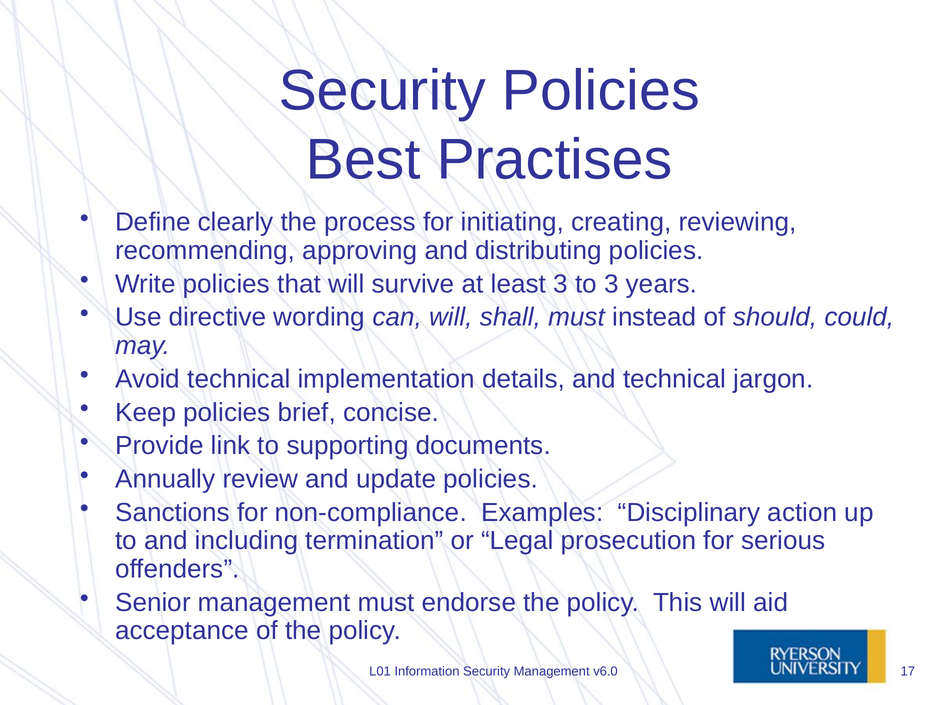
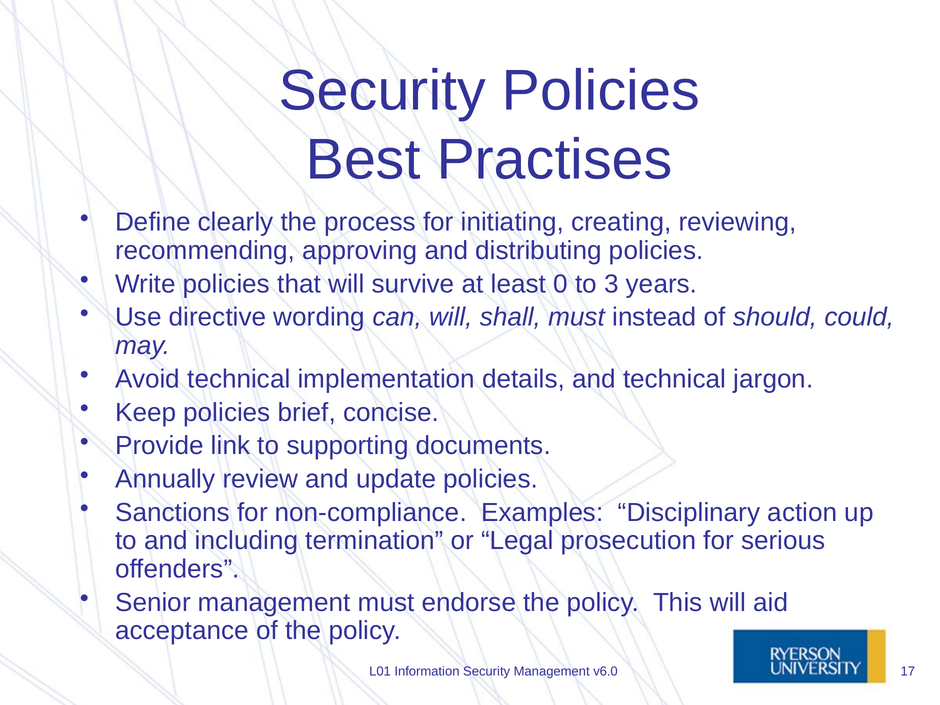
least 3: 3 -> 0
